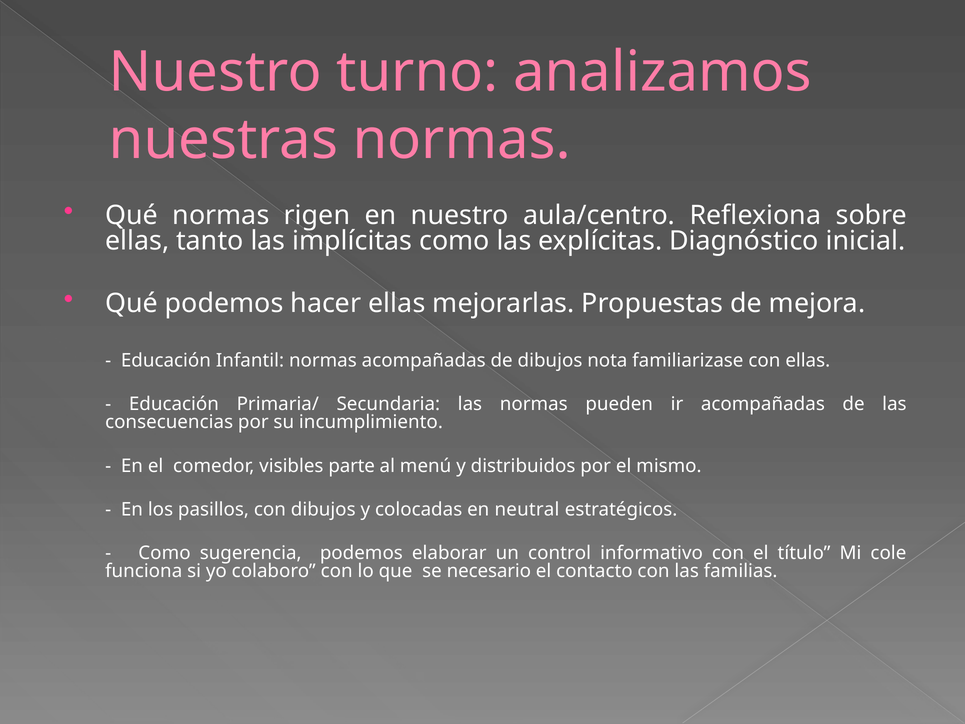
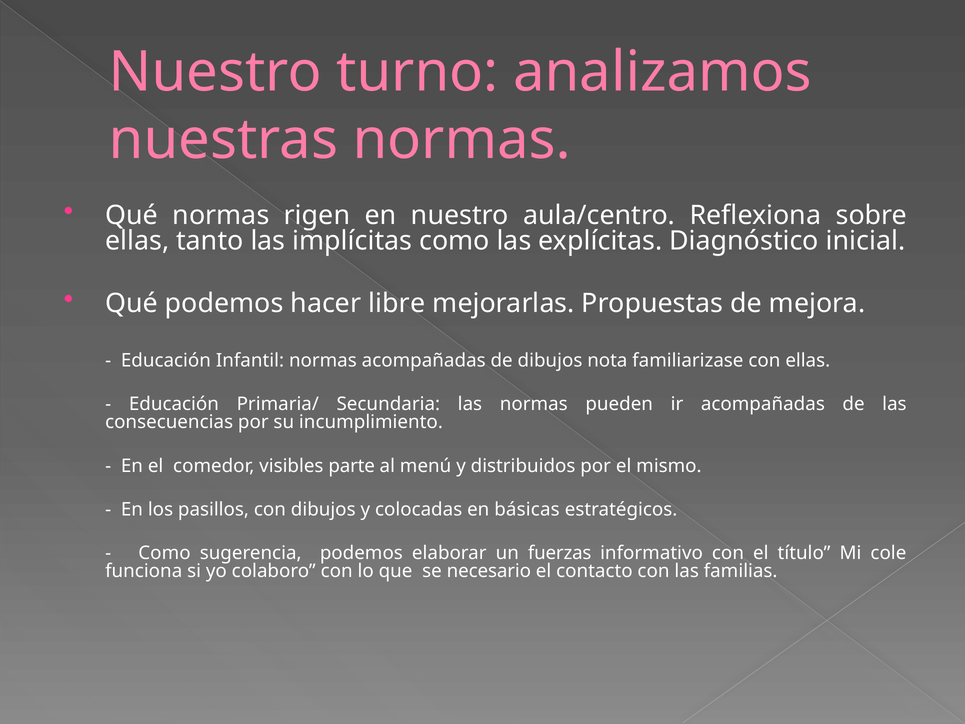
hacer ellas: ellas -> libre
neutral: neutral -> básicas
control: control -> fuerzas
